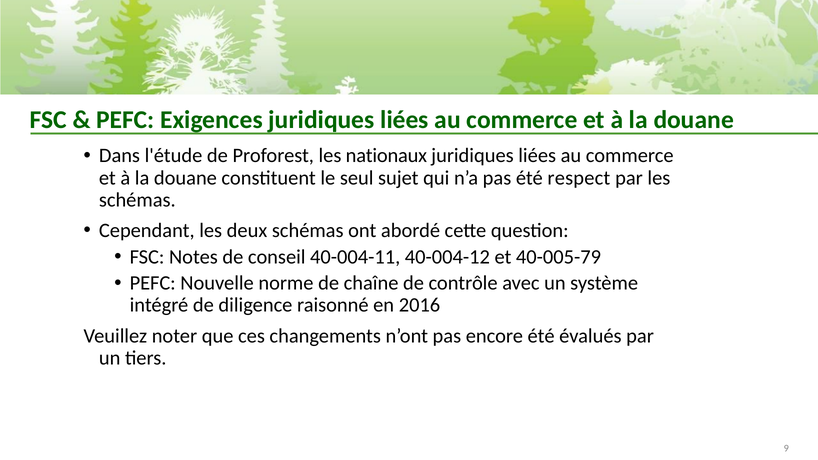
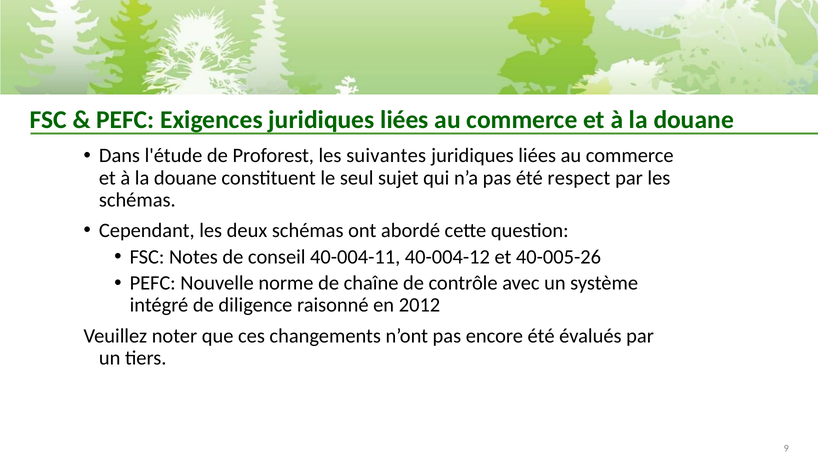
nationaux: nationaux -> suivantes
40-005-79: 40-005-79 -> 40-005-26
2016: 2016 -> 2012
